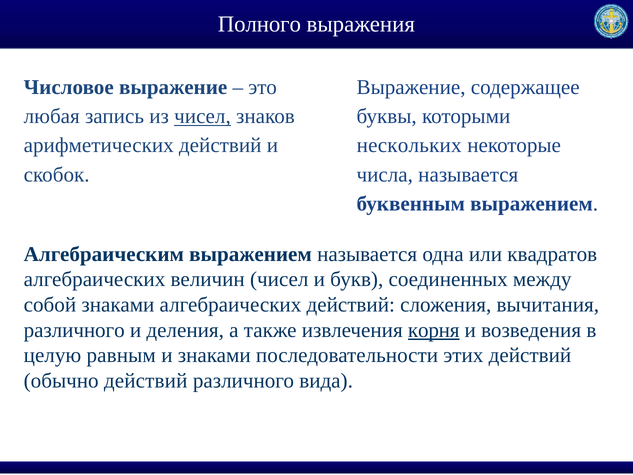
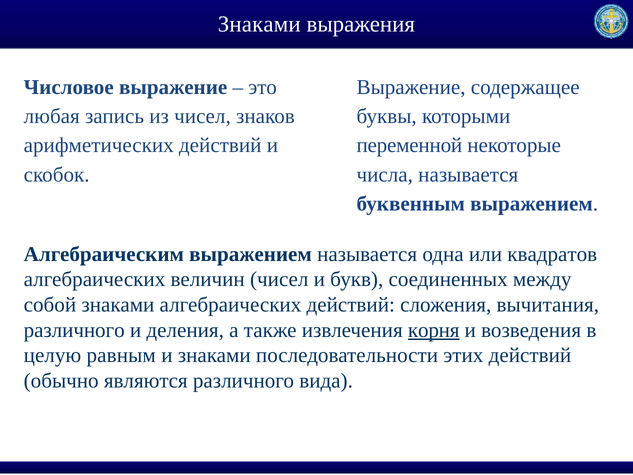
Полного at (259, 24): Полного -> Знаками
чисел at (202, 116) underline: present -> none
нескольких: нескольких -> переменной
обычно действий: действий -> являются
